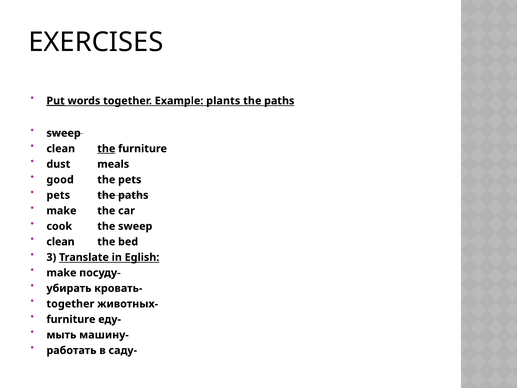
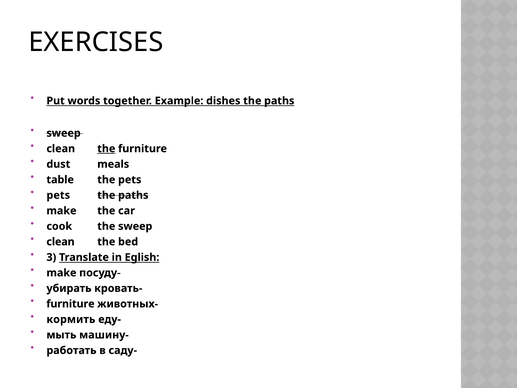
Put underline: present -> none
plants: plants -> dishes
good: good -> table
together at (70, 304): together -> furniture
furniture at (71, 319): furniture -> кормить
